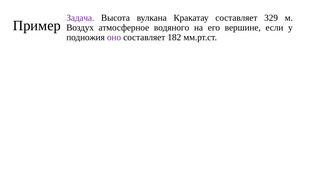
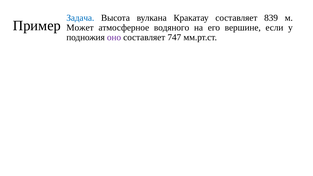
Задача colour: purple -> blue
329: 329 -> 839
Воздух: Воздух -> Может
182: 182 -> 747
